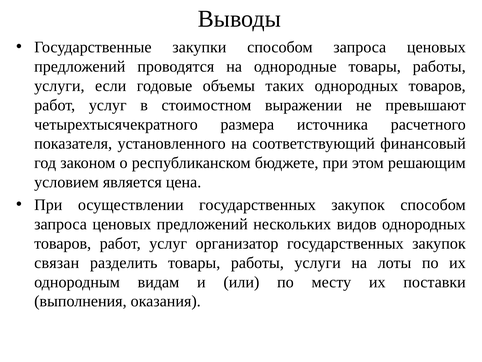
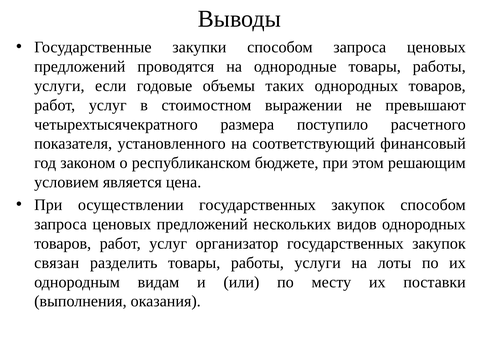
источника: источника -> поступило
